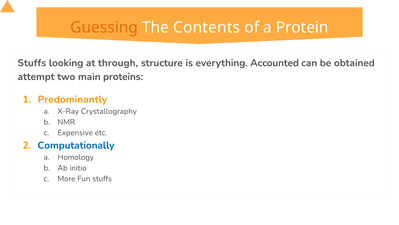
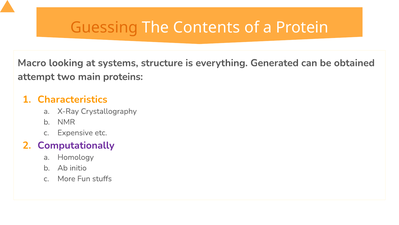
Stuffs at (32, 63): Stuffs -> Macro
through: through -> systems
Accounted: Accounted -> Generated
Predominantly: Predominantly -> Characteristics
Computationally colour: blue -> purple
